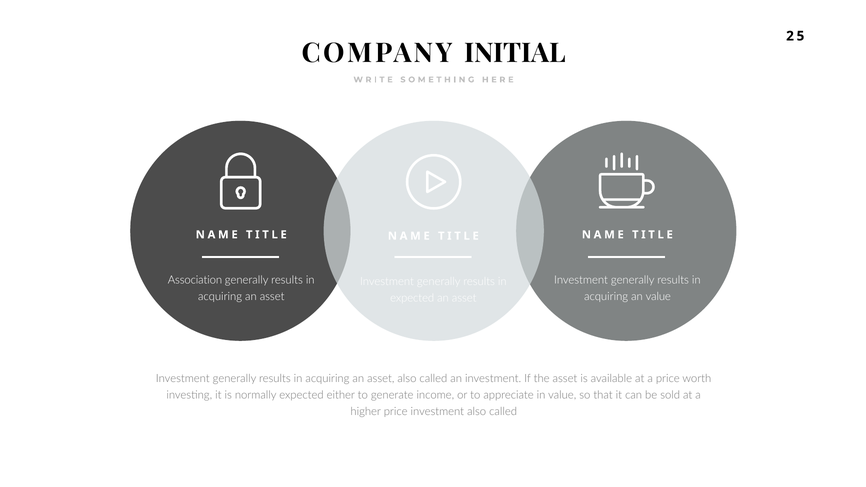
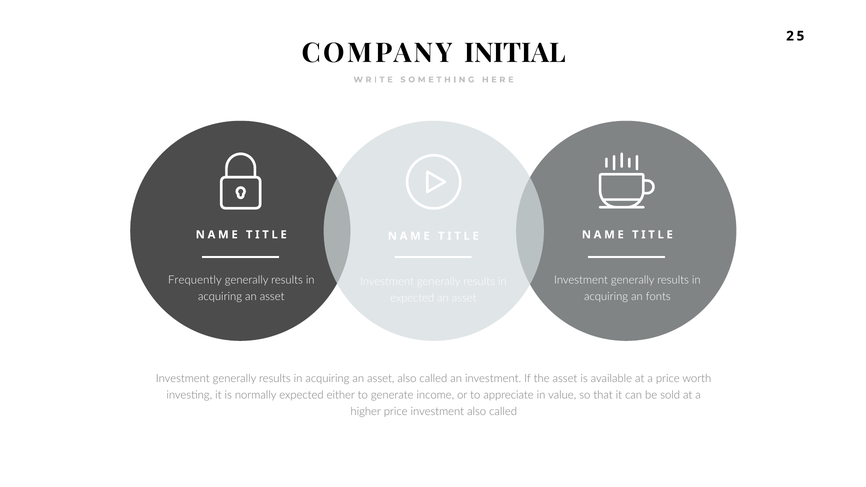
Association: Association -> Frequently
an value: value -> fonts
